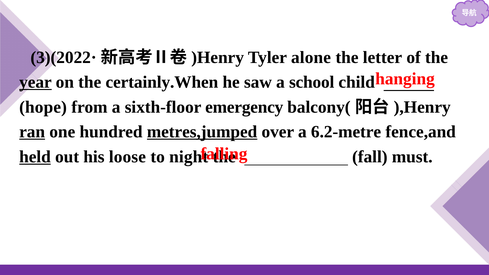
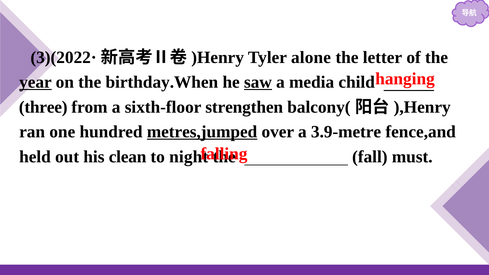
certainly.When: certainly.When -> birthday.When
saw underline: none -> present
school: school -> media
hope: hope -> three
emergency: emergency -> strengthen
ran underline: present -> none
6.2-metre: 6.2-metre -> 3.9-metre
held underline: present -> none
loose: loose -> clean
